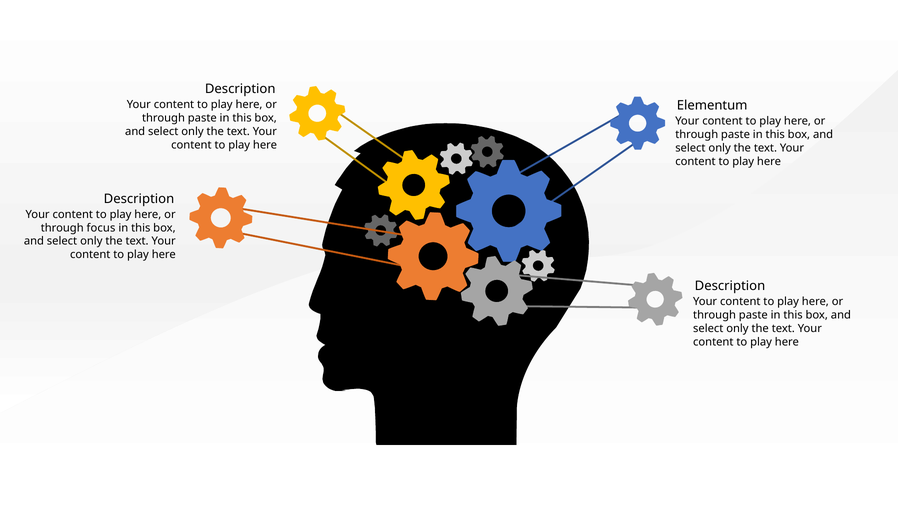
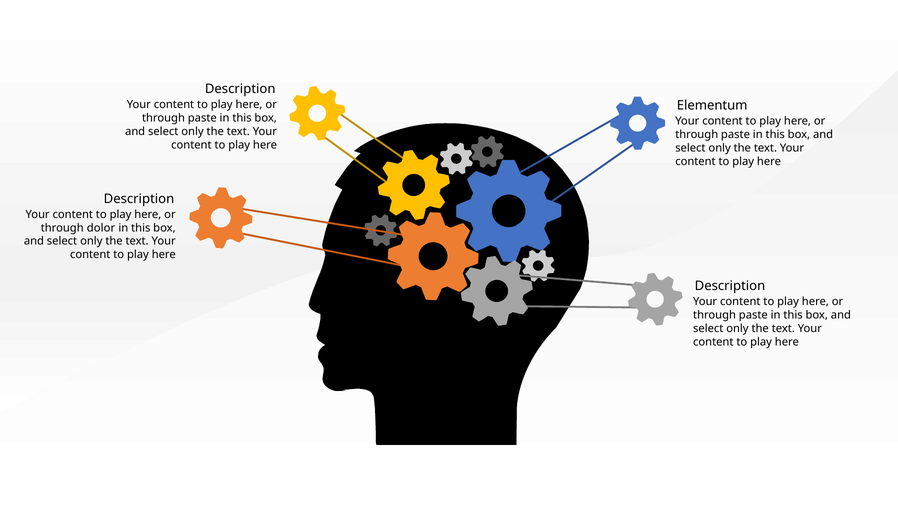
focus: focus -> dolor
